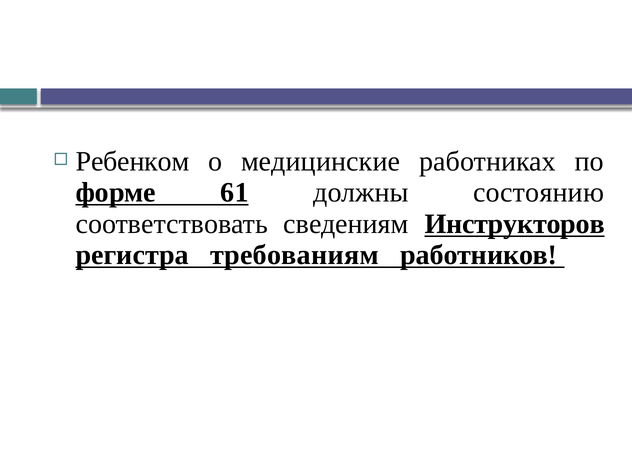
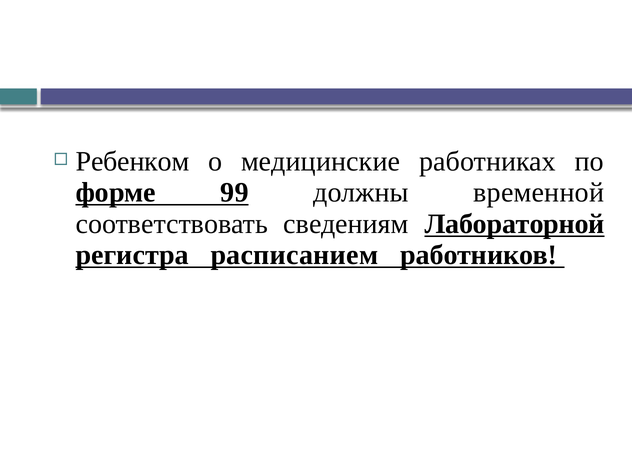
61: 61 -> 99
состоянию: состоянию -> временной
Инструкторов: Инструкторов -> Лабораторной
требованиям: требованиям -> расписанием
